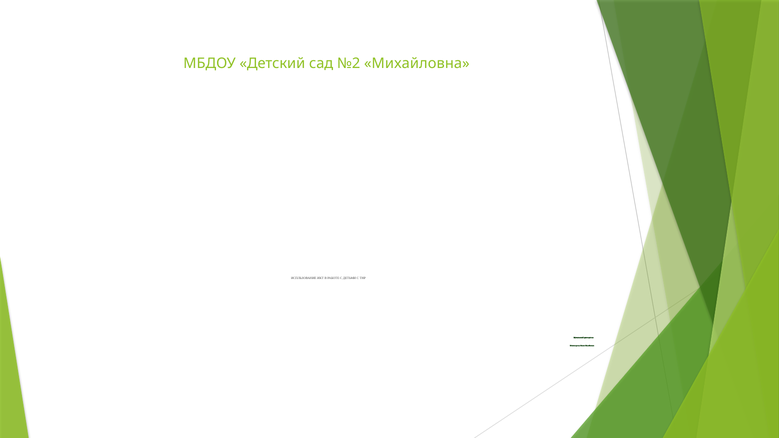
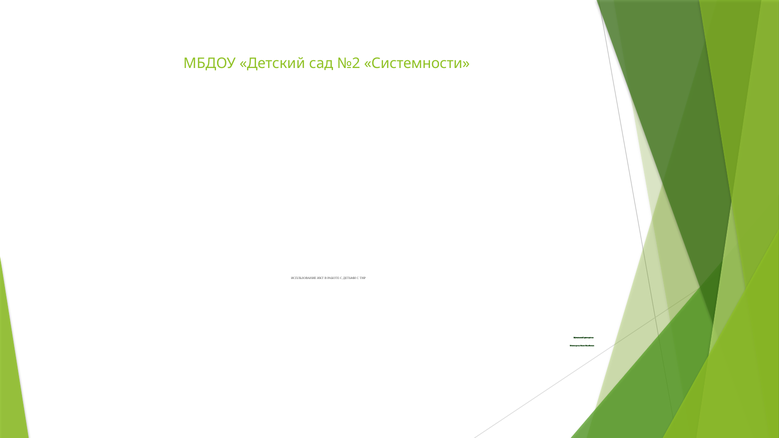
№2 Михайловна: Михайловна -> Системности
